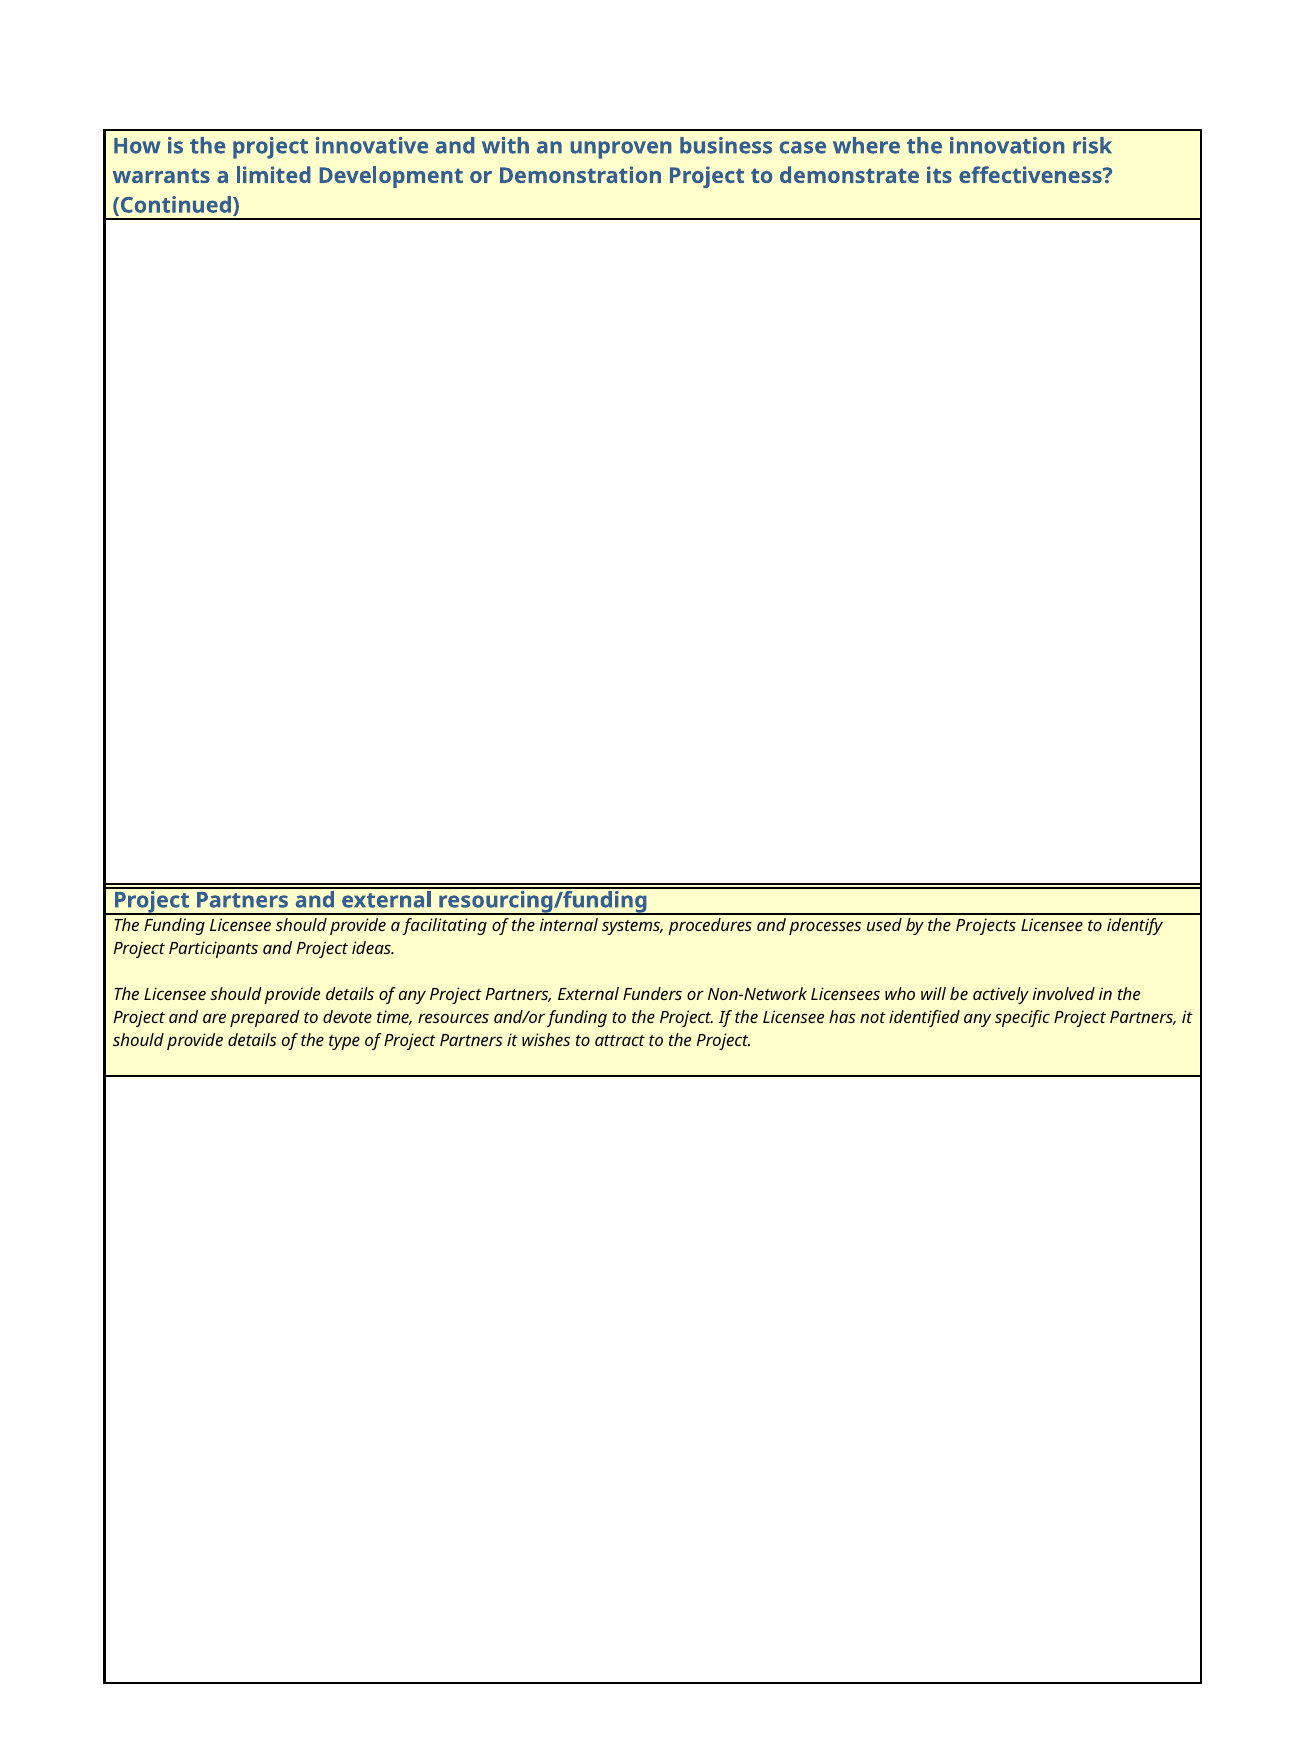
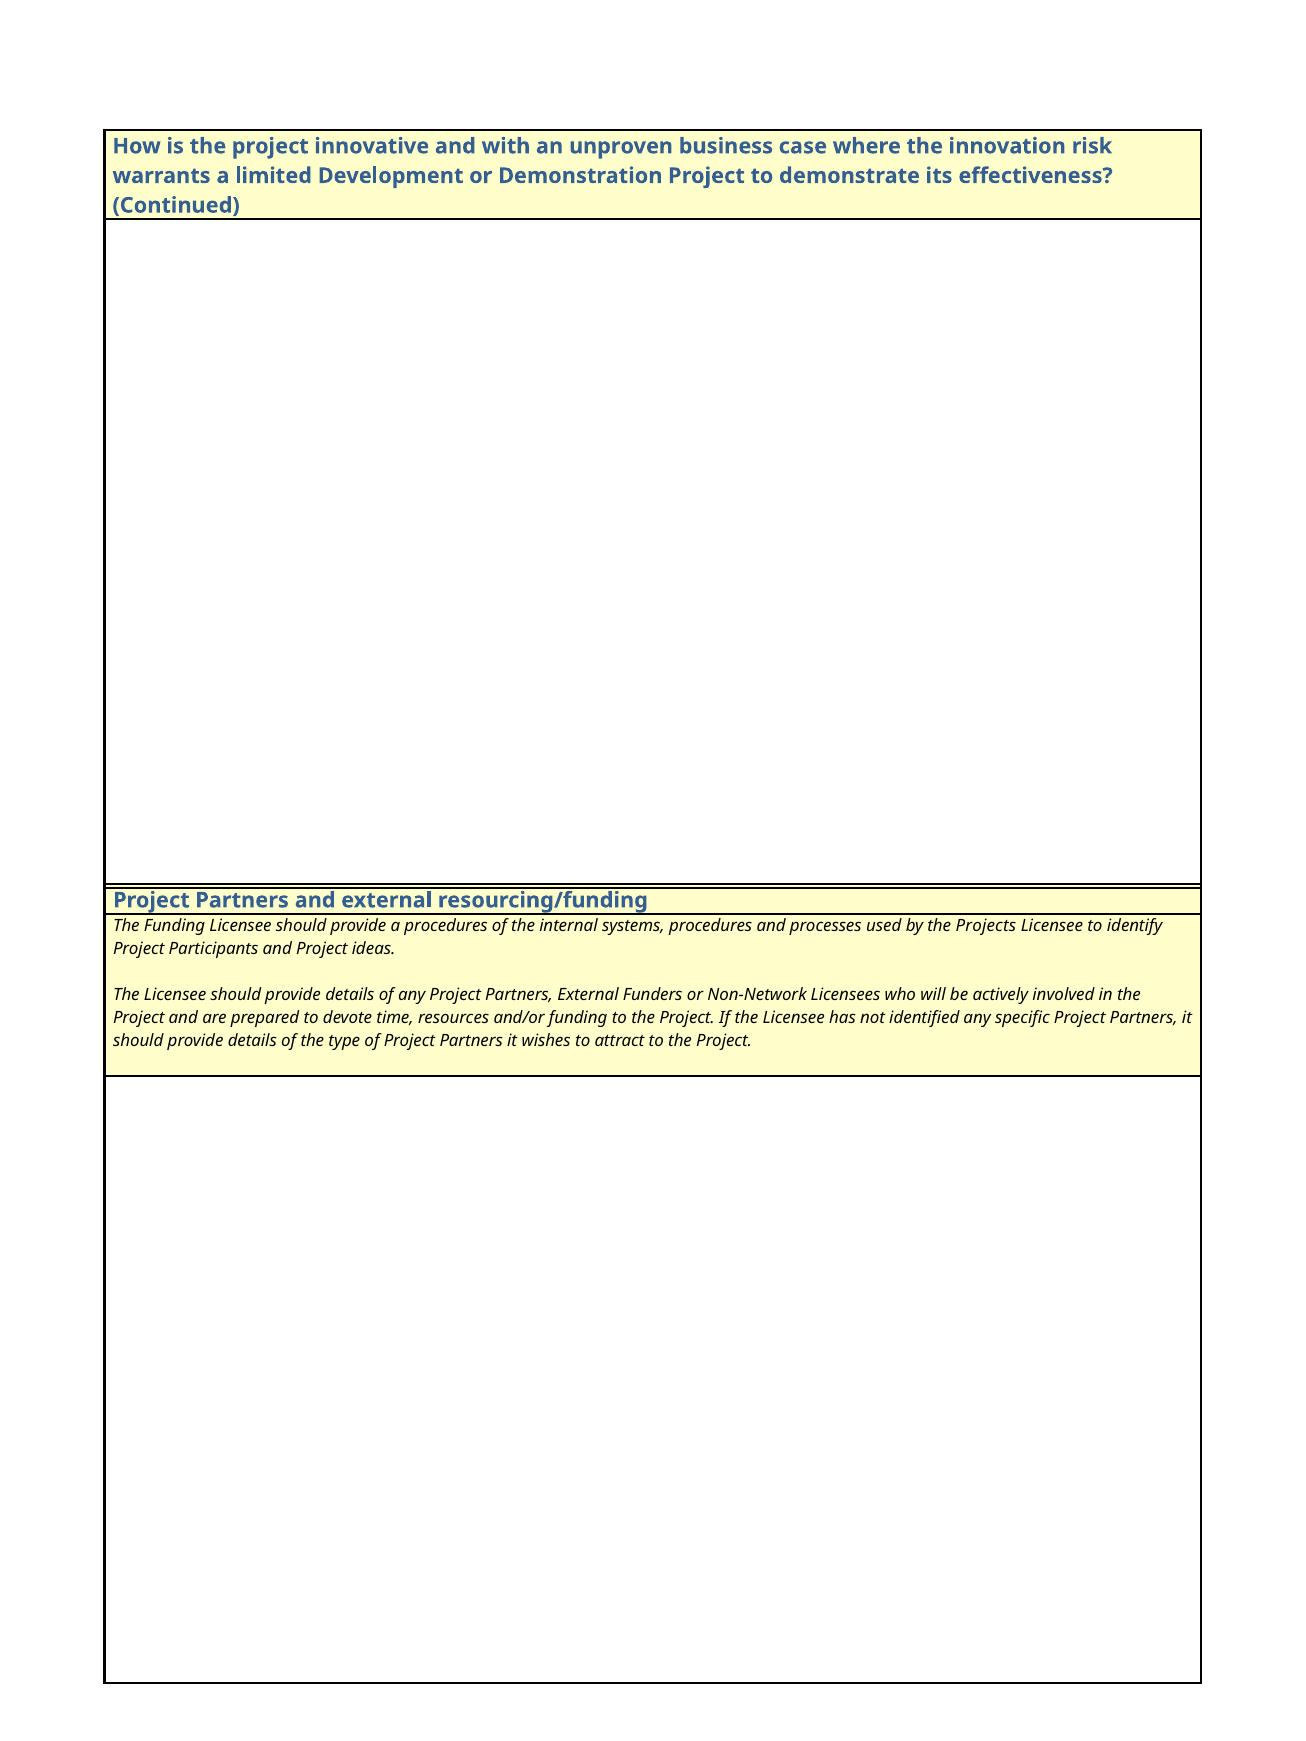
a facilitating: facilitating -> procedures
